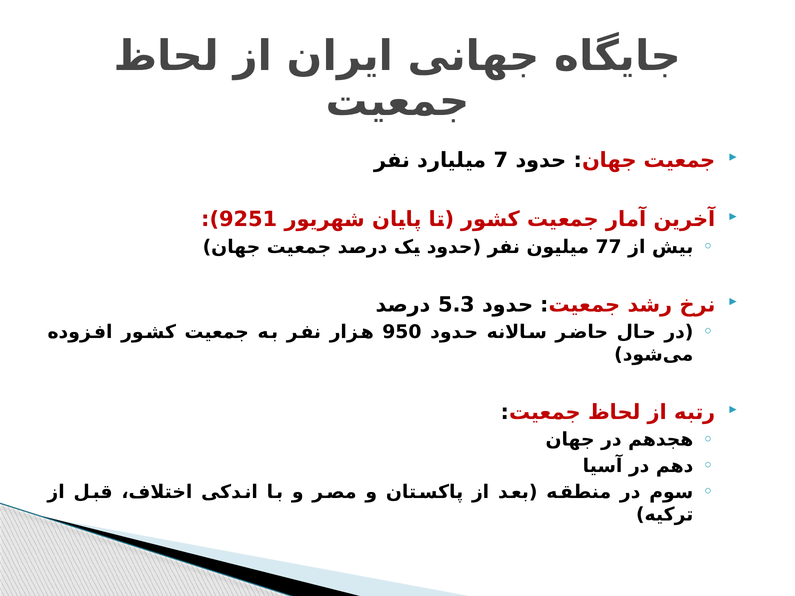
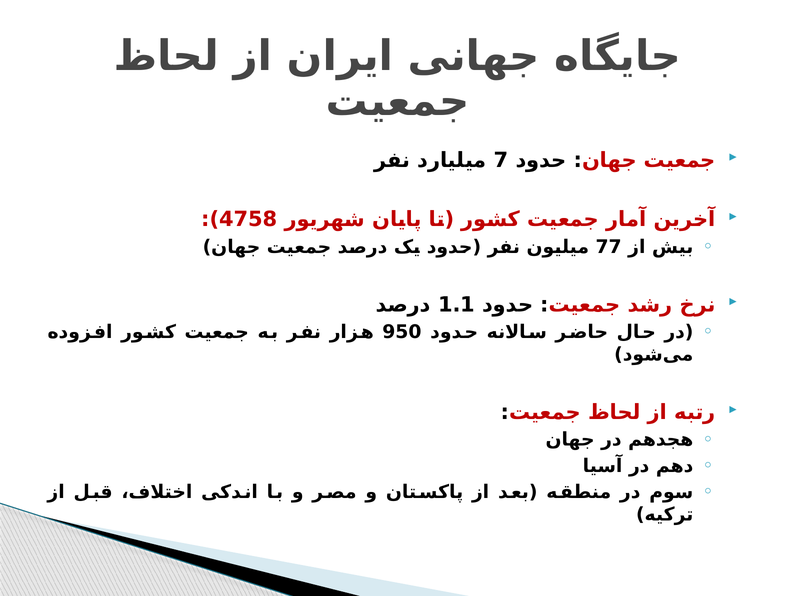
9251: 9251 -> 4758
5.3: 5.3 -> 1.1
